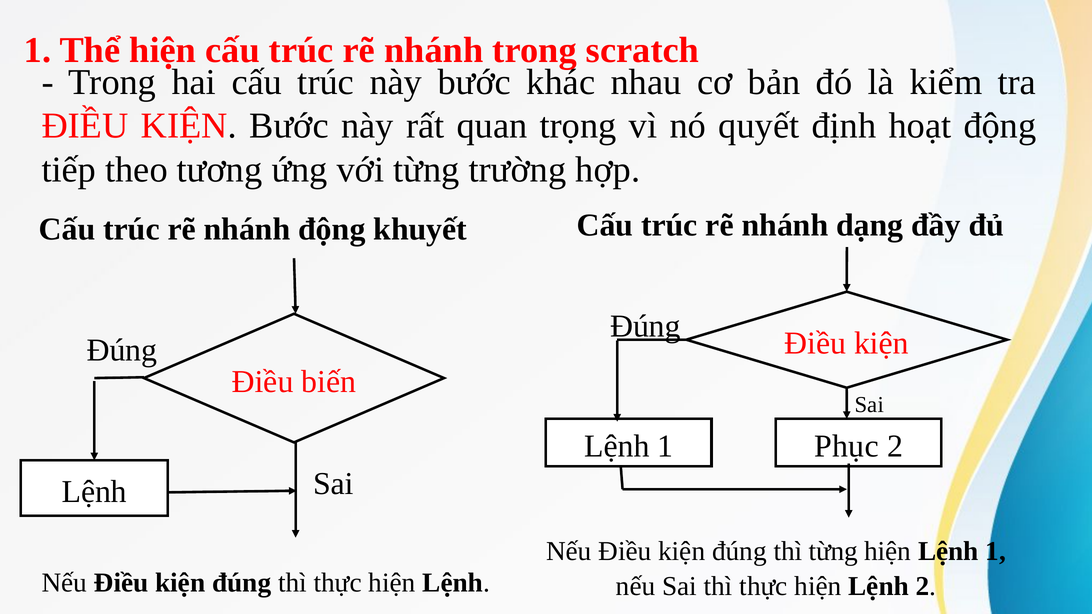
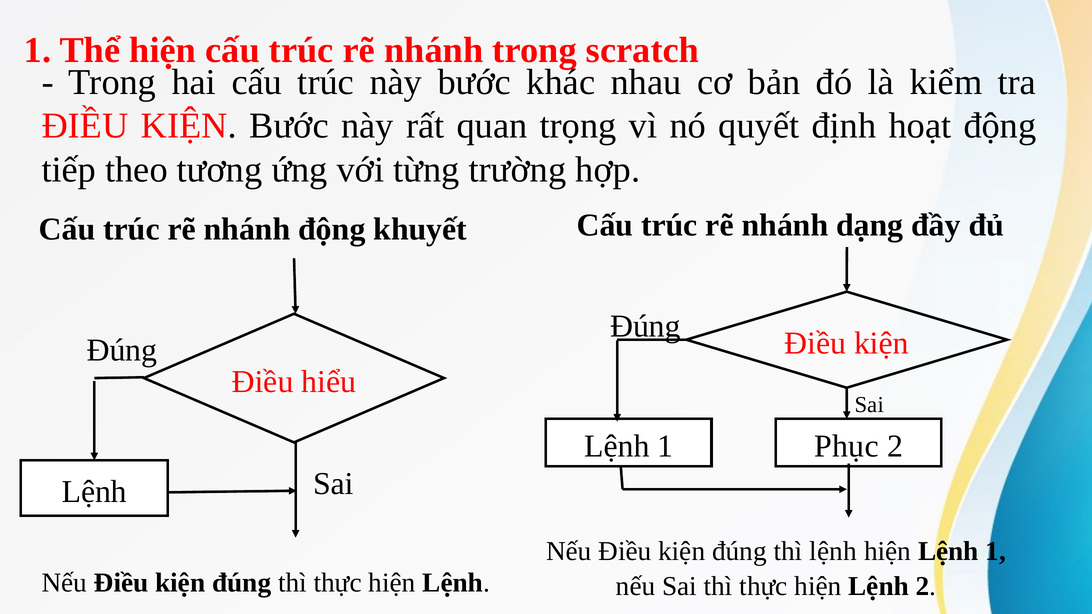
biến: biến -> hiểu
thì từng: từng -> lệnh
